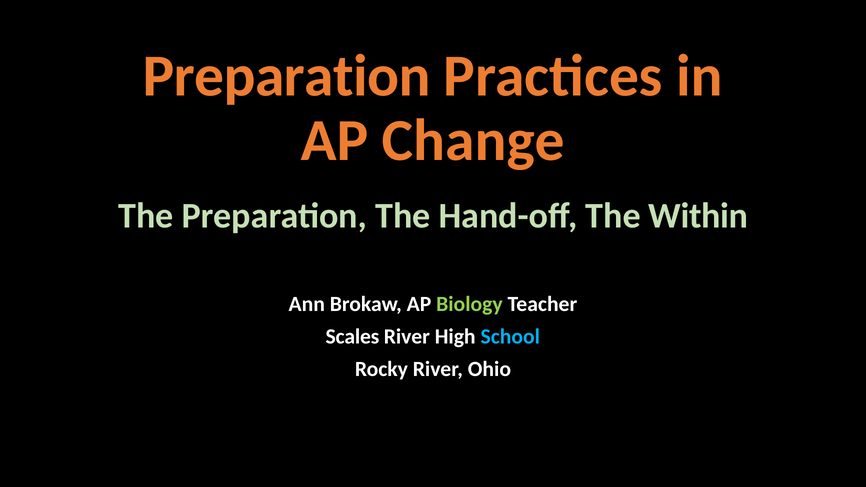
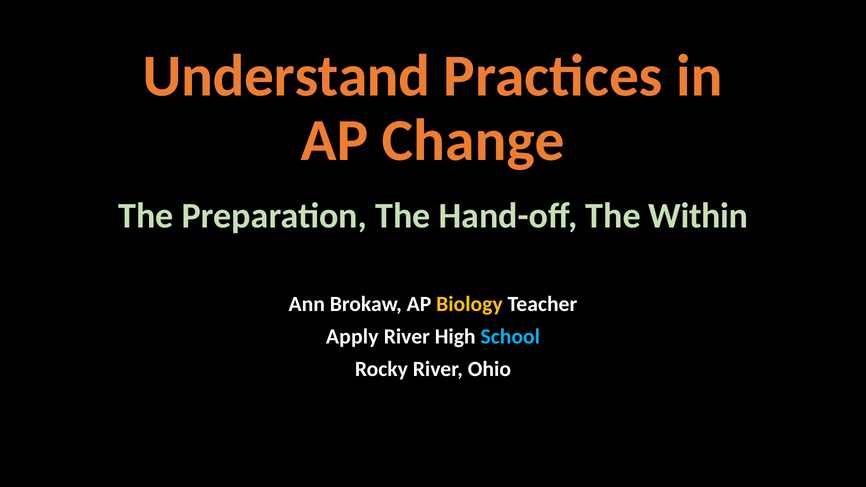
Preparation at (287, 76): Preparation -> Understand
Biology colour: light green -> yellow
Scales: Scales -> Apply
